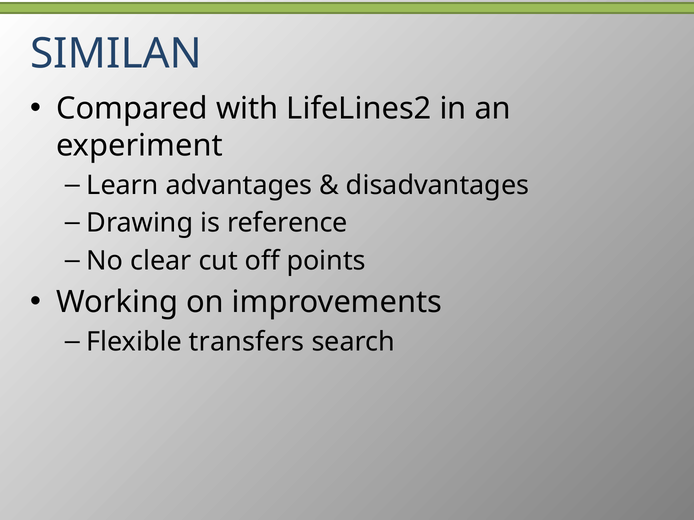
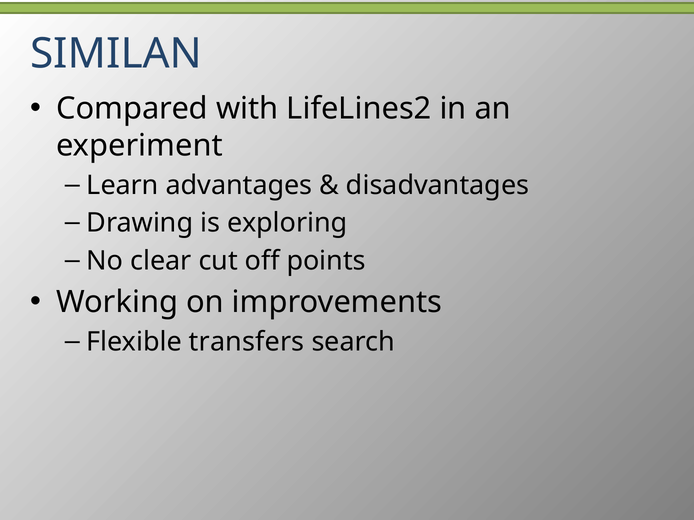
reference: reference -> exploring
